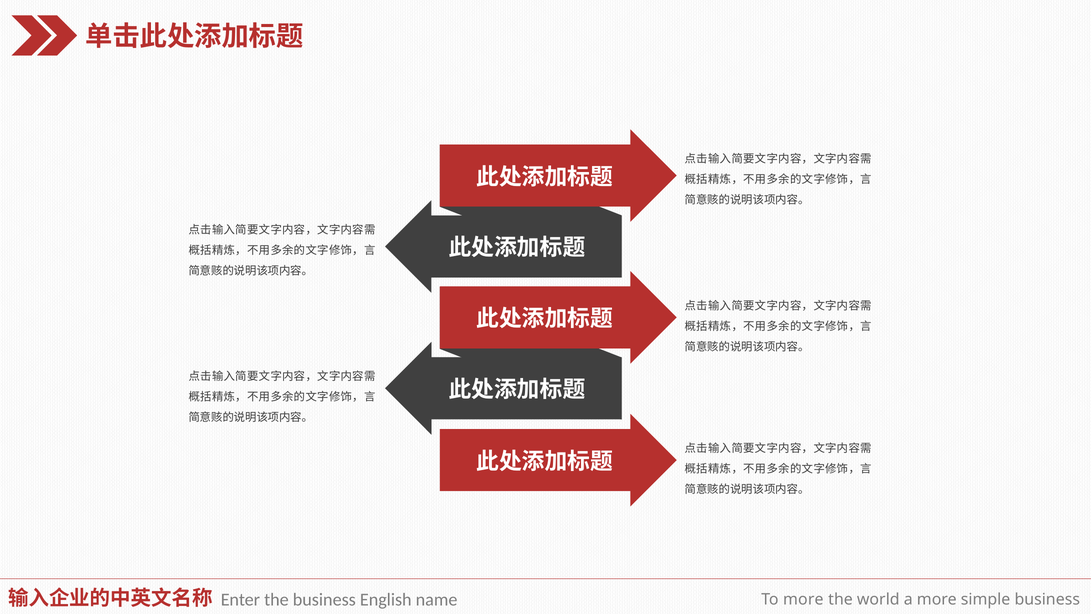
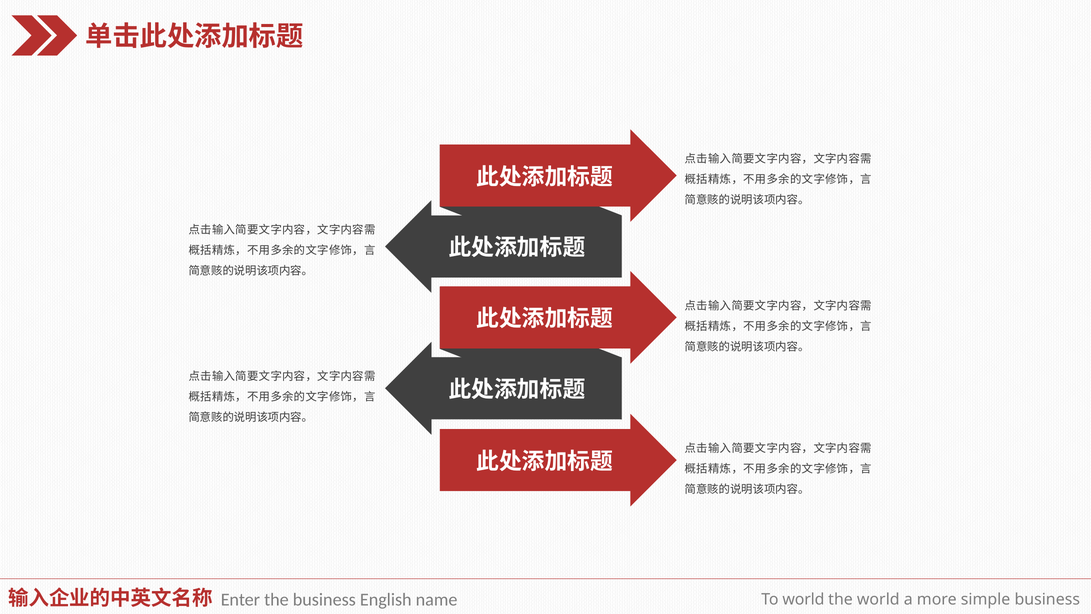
To more: more -> world
